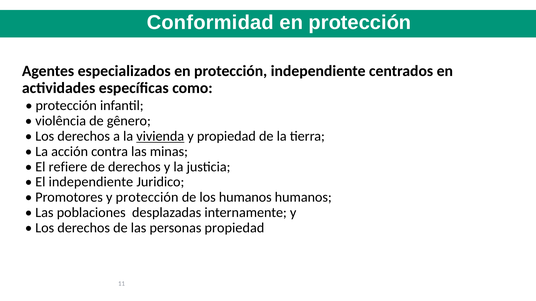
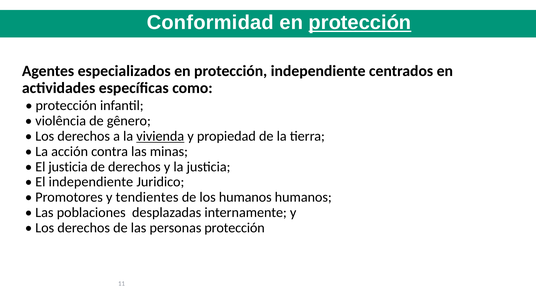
protección at (360, 23) underline: none -> present
El refiere: refiere -> justicia
y protección: protección -> tendientes
personas propiedad: propiedad -> protección
